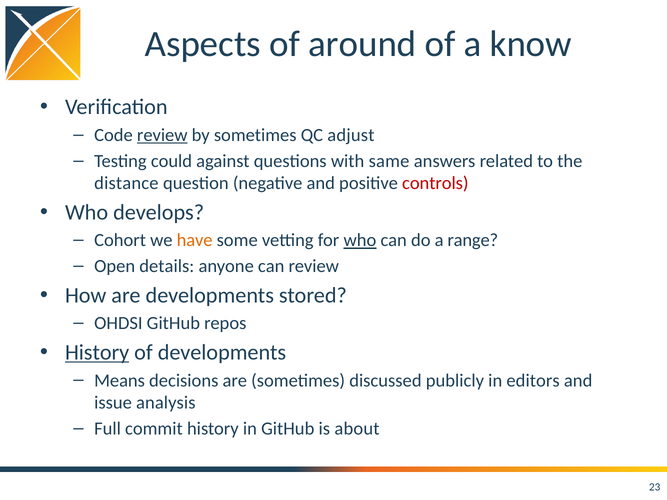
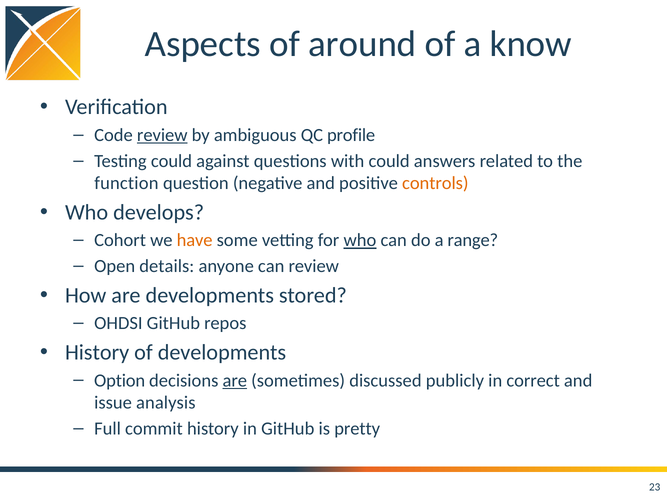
by sometimes: sometimes -> ambiguous
adjust: adjust -> profile
with same: same -> could
distance: distance -> function
controls colour: red -> orange
History at (97, 353) underline: present -> none
Means: Means -> Option
are at (235, 381) underline: none -> present
editors: editors -> correct
about: about -> pretty
